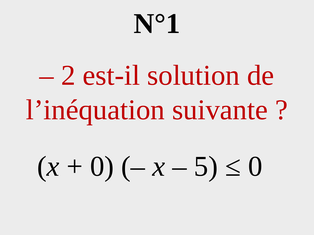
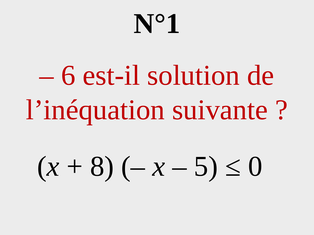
2: 2 -> 6
0 at (102, 167): 0 -> 8
